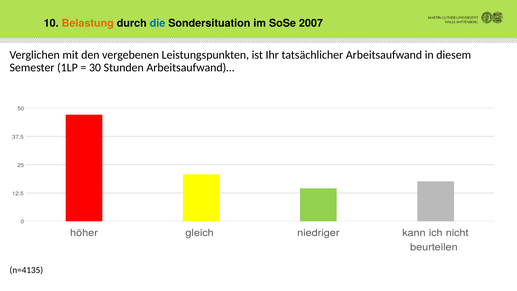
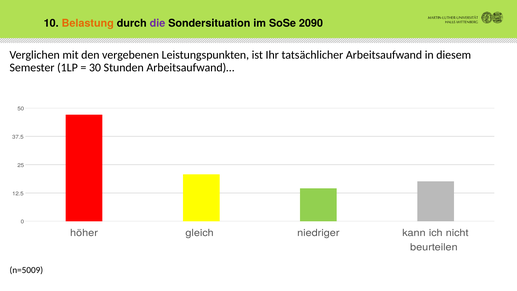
die colour: blue -> purple
2007: 2007 -> 2090
n=4135: n=4135 -> n=5009
